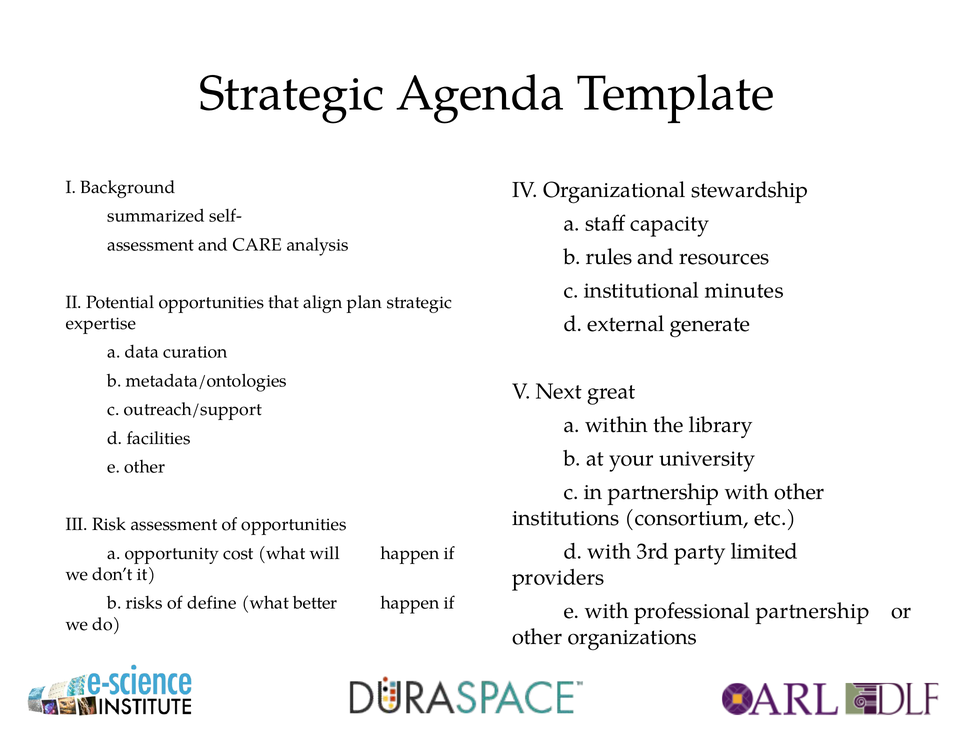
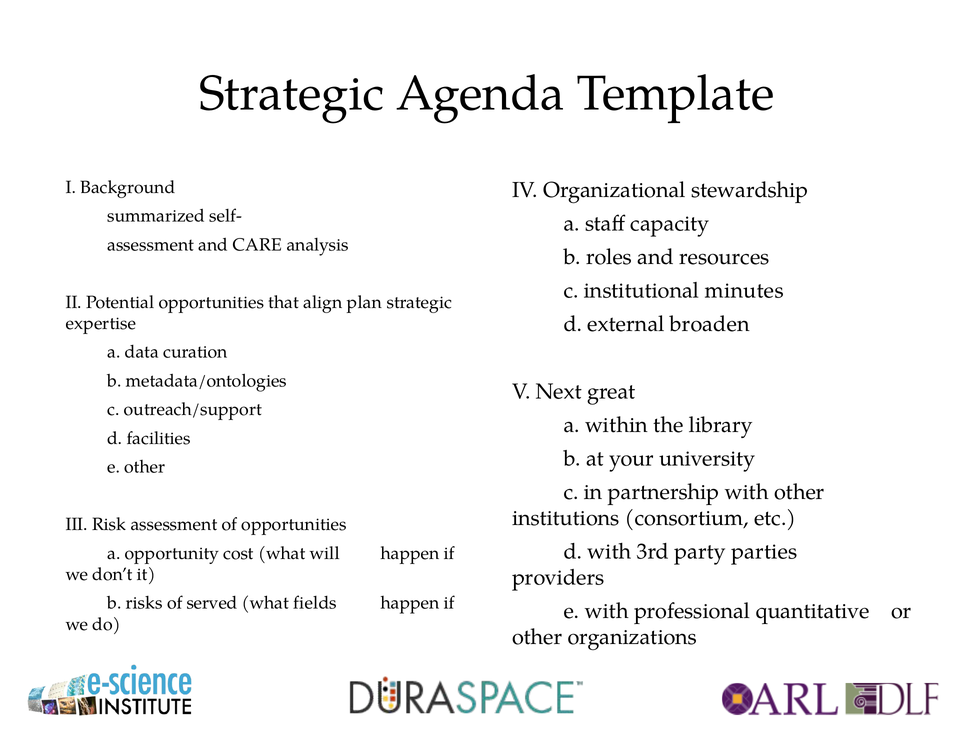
rules: rules -> roles
generate: generate -> broaden
limited: limited -> parties
define: define -> served
better: better -> fields
professional partnership: partnership -> quantitative
